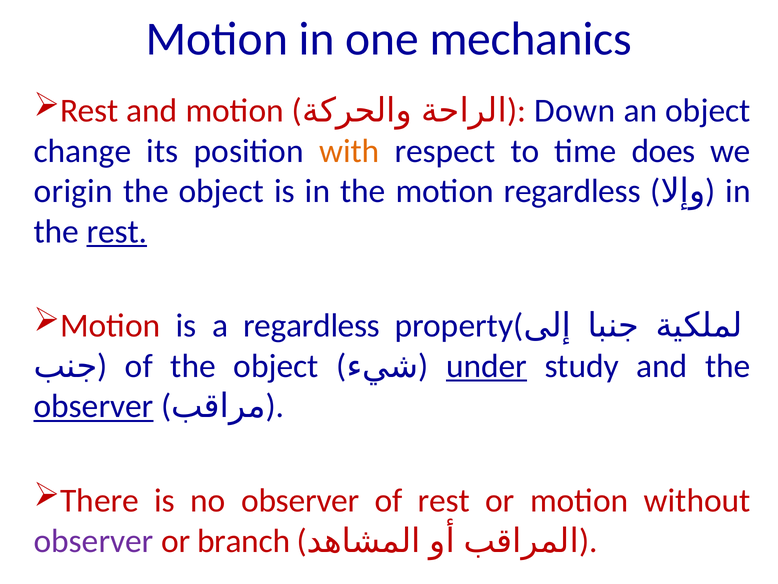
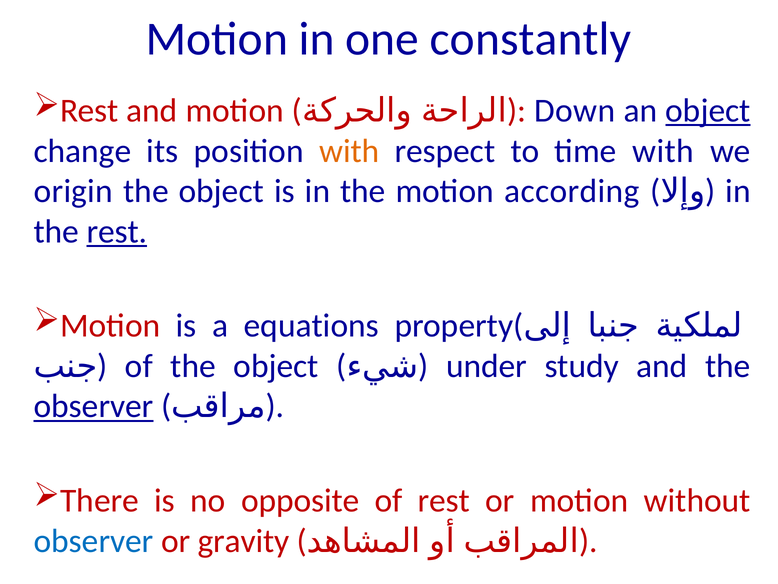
mechanics: mechanics -> constantly
object at (708, 111) underline: none -> present
time does: does -> with
motion regardless: regardless -> according
a regardless: regardless -> equations
under underline: present -> none
no observer: observer -> opposite
observer at (94, 540) colour: purple -> blue
branch: branch -> gravity
